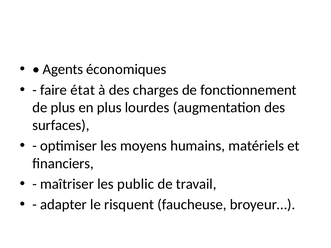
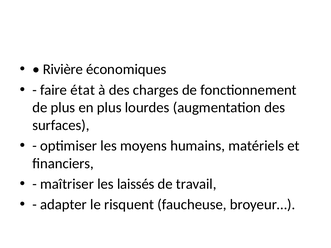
Agents: Agents -> Rivière
public: public -> laissés
